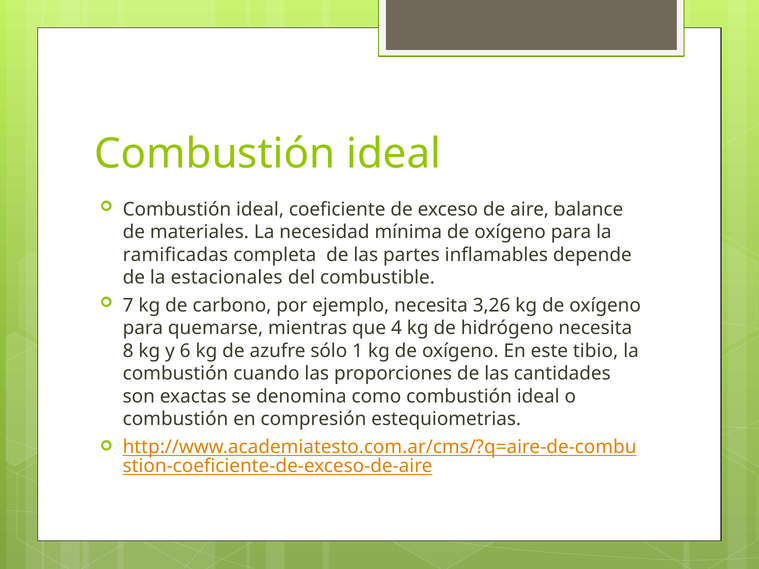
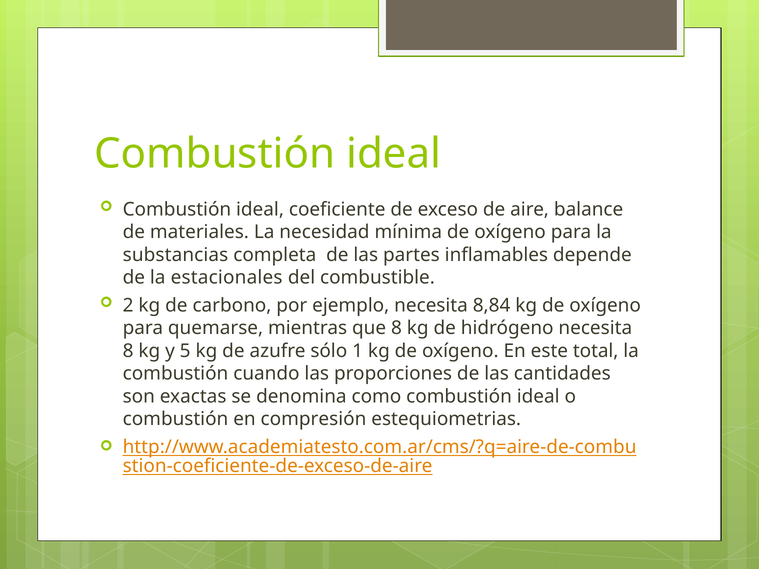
ramificadas: ramificadas -> substancias
7: 7 -> 2
3,26: 3,26 -> 8,84
que 4: 4 -> 8
6: 6 -> 5
tibio: tibio -> total
